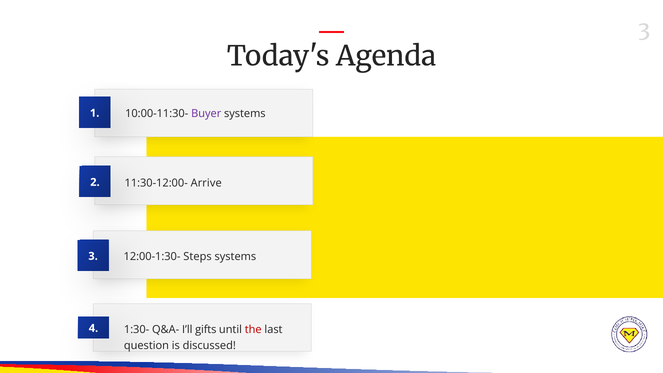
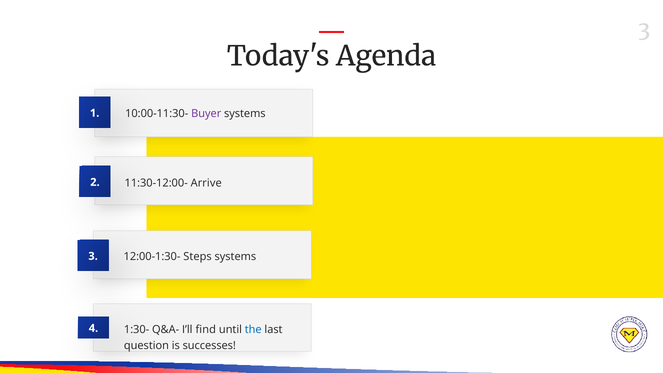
gifts: gifts -> find
the colour: red -> blue
discussed: discussed -> successes
